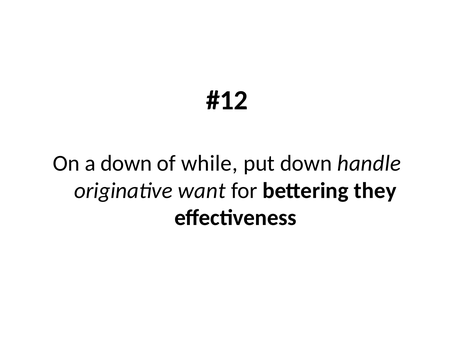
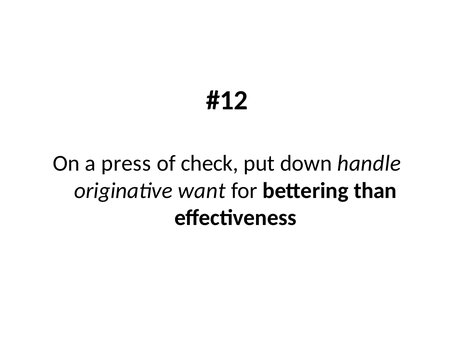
a down: down -> press
while: while -> check
they: they -> than
